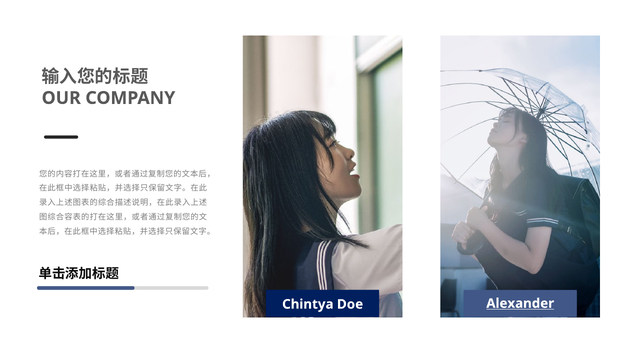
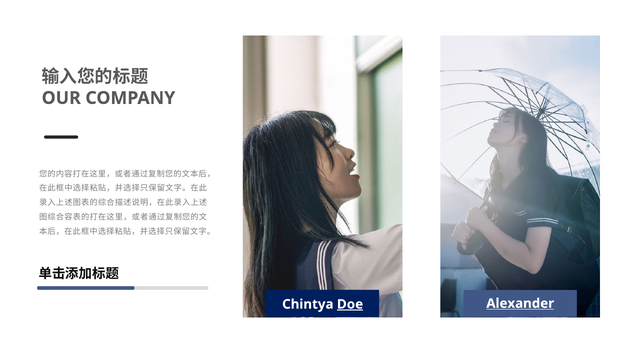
Doe underline: none -> present
